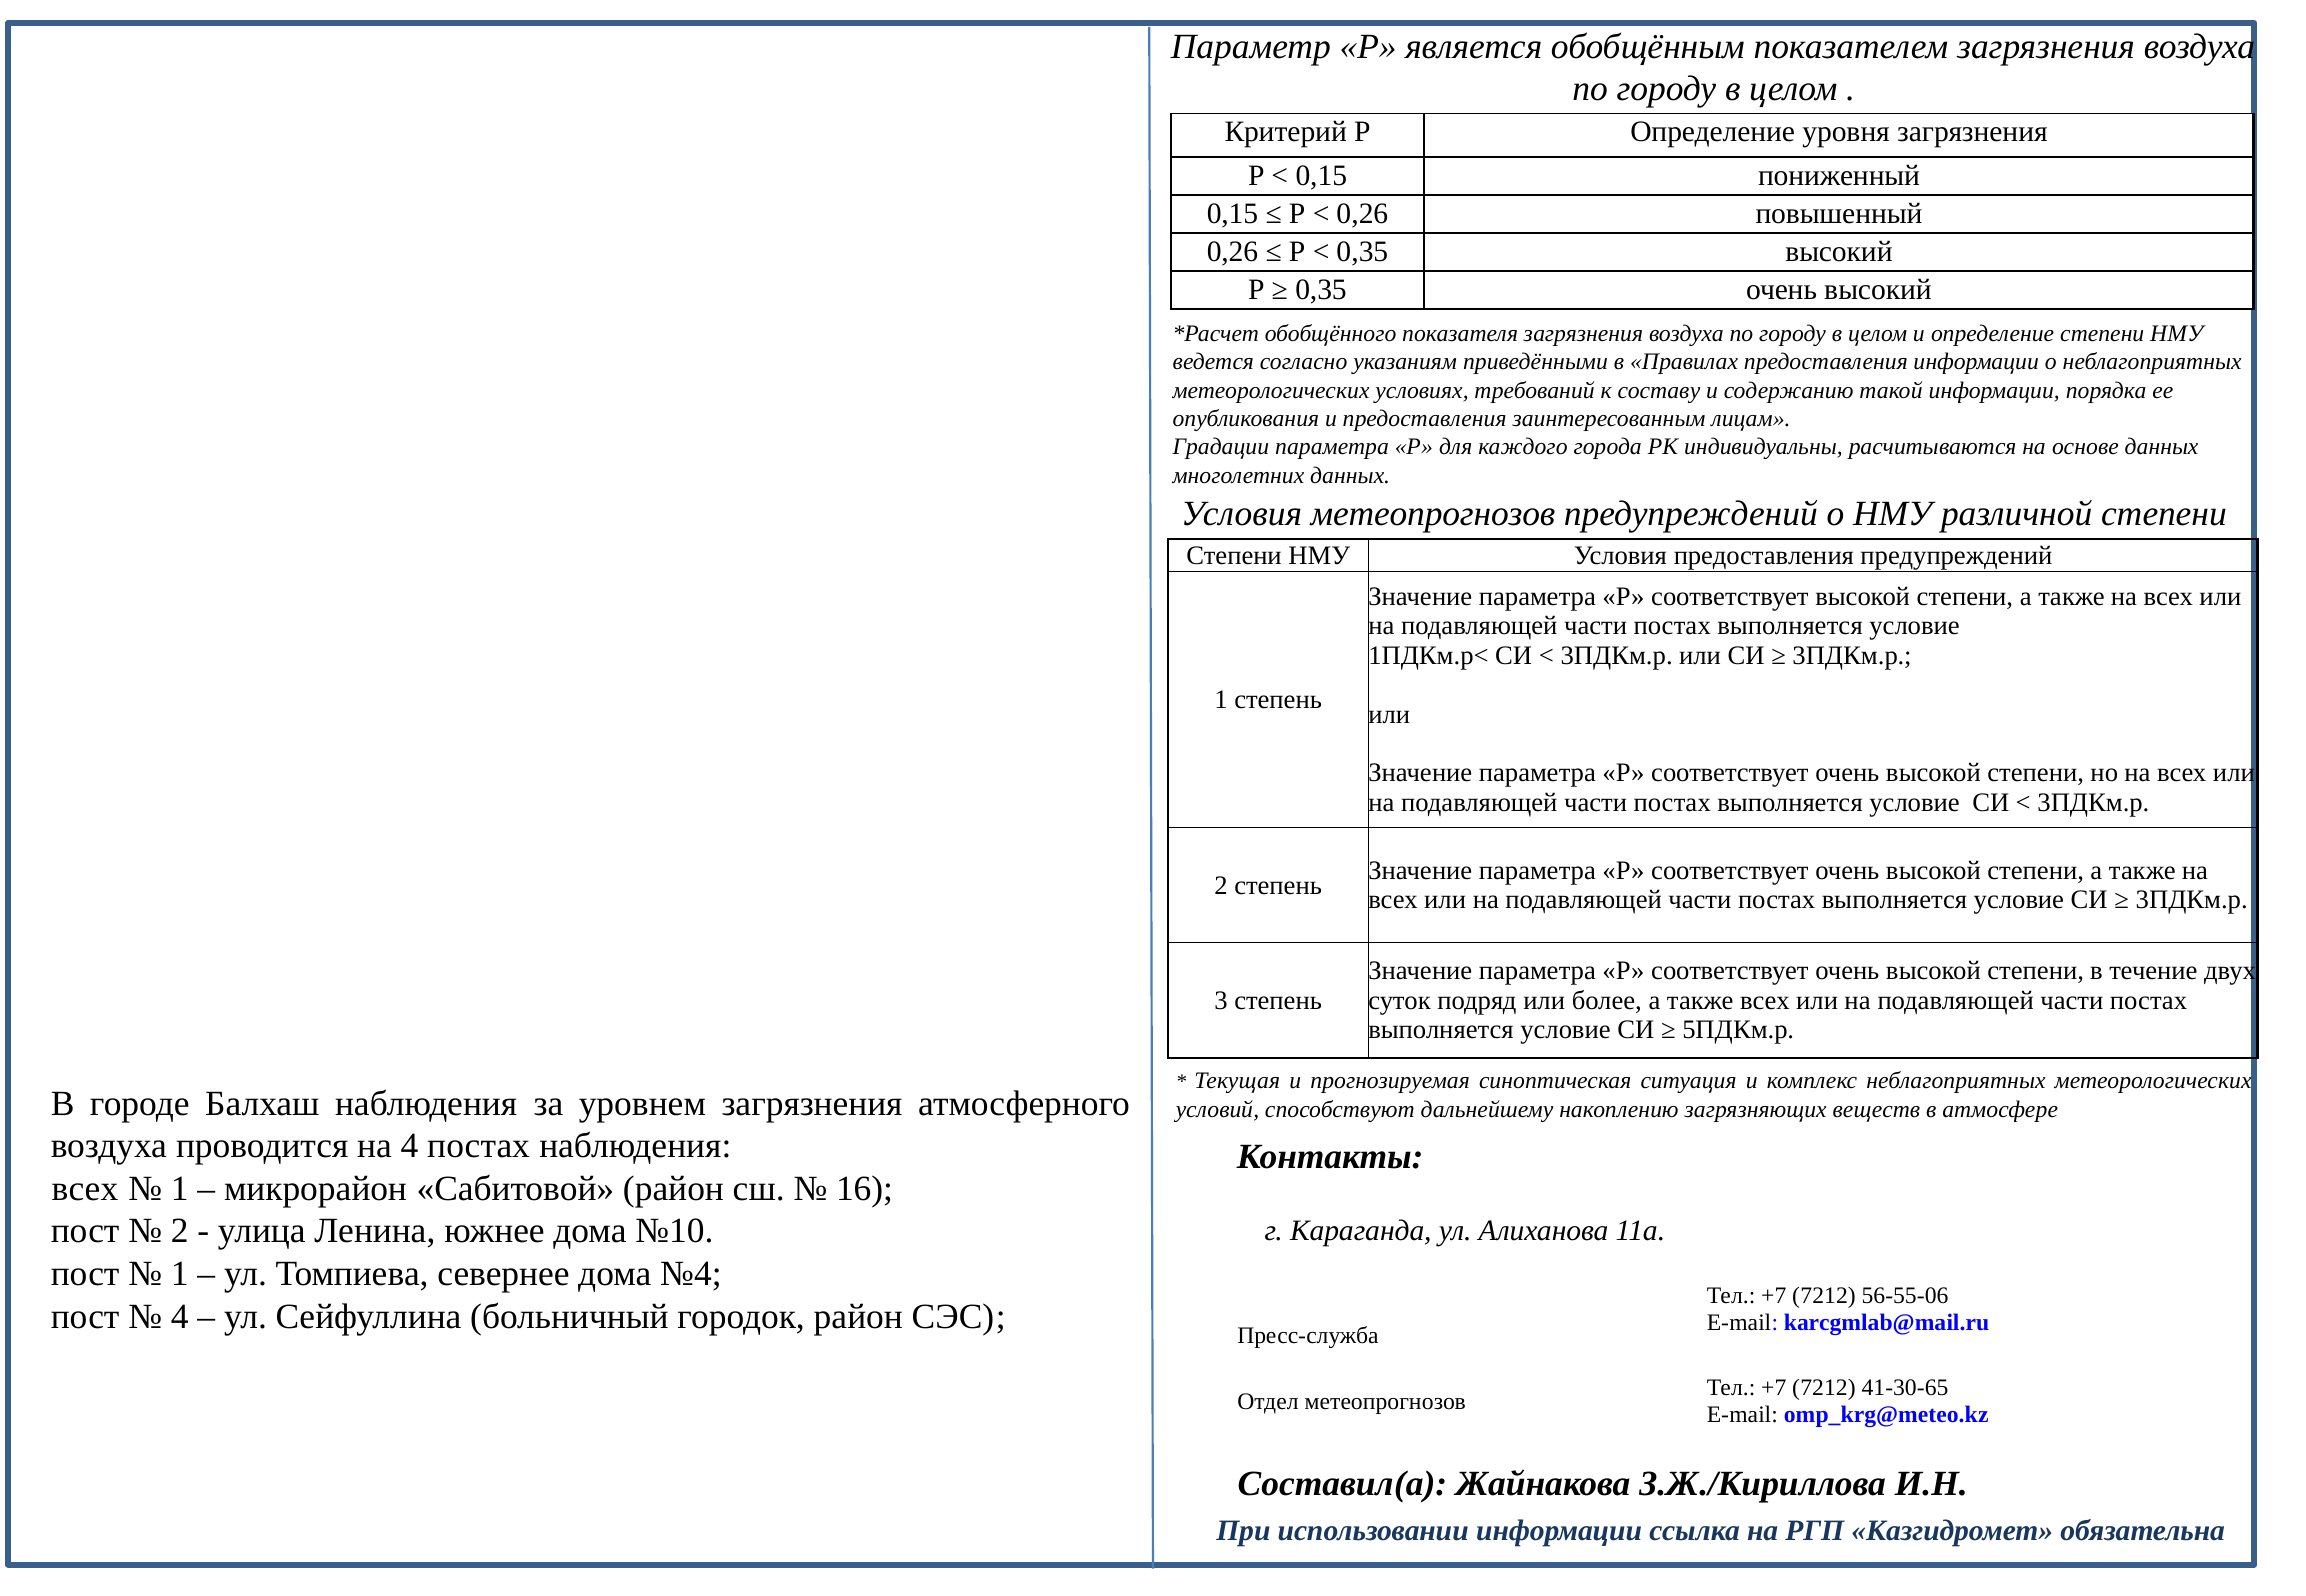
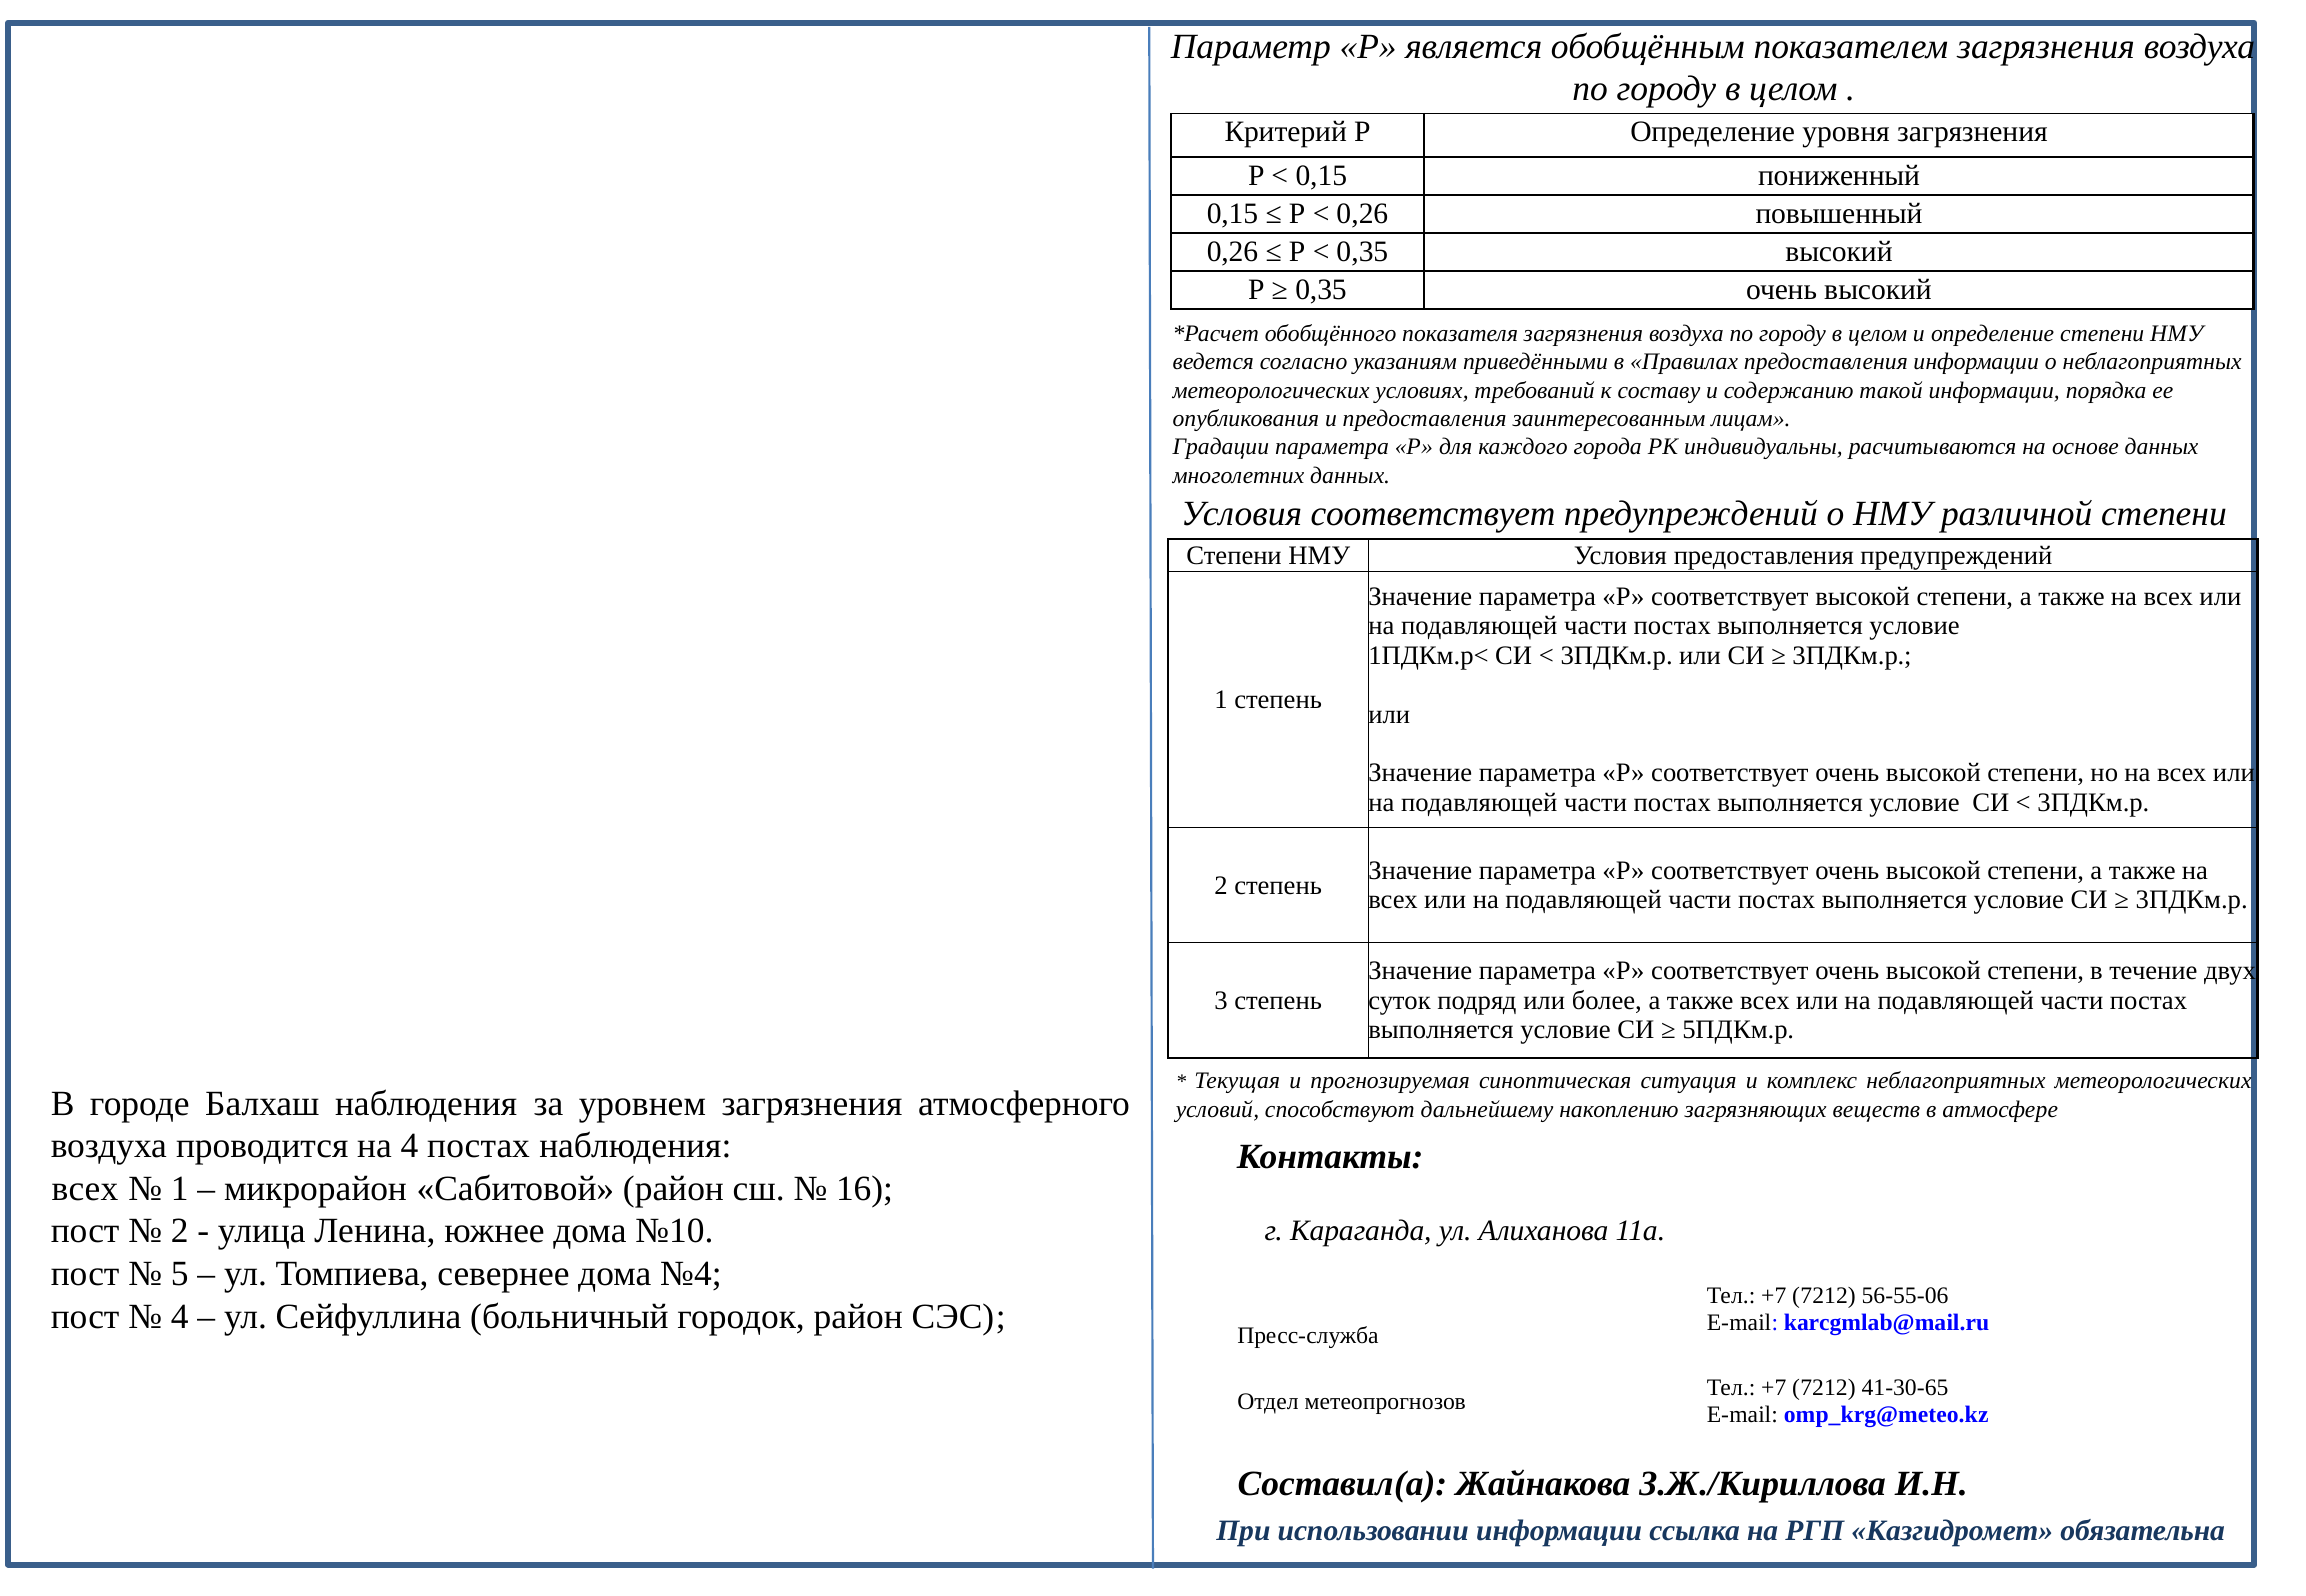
Условия метеопрогнозов: метеопрогнозов -> соответствует
1 at (180, 1274): 1 -> 5
